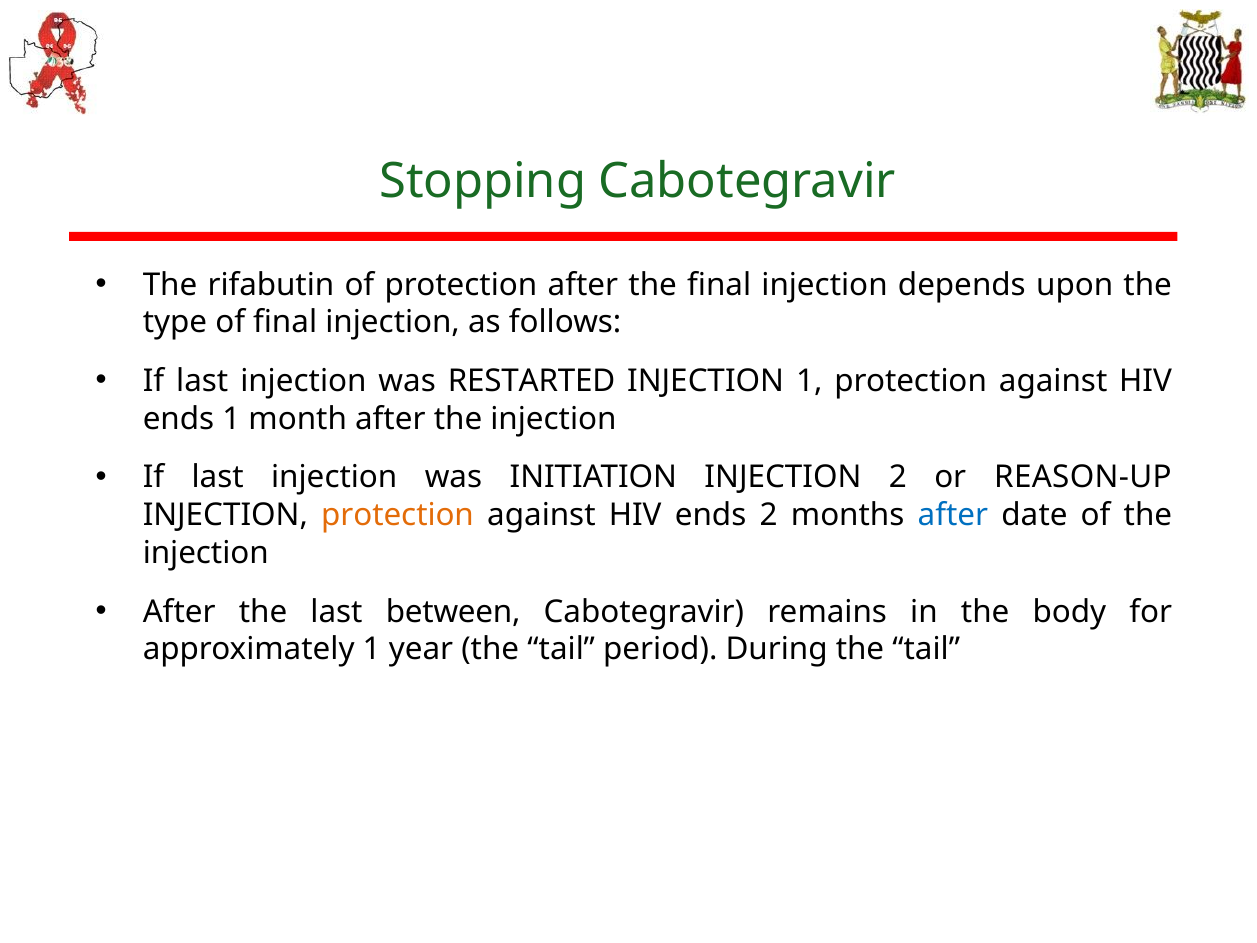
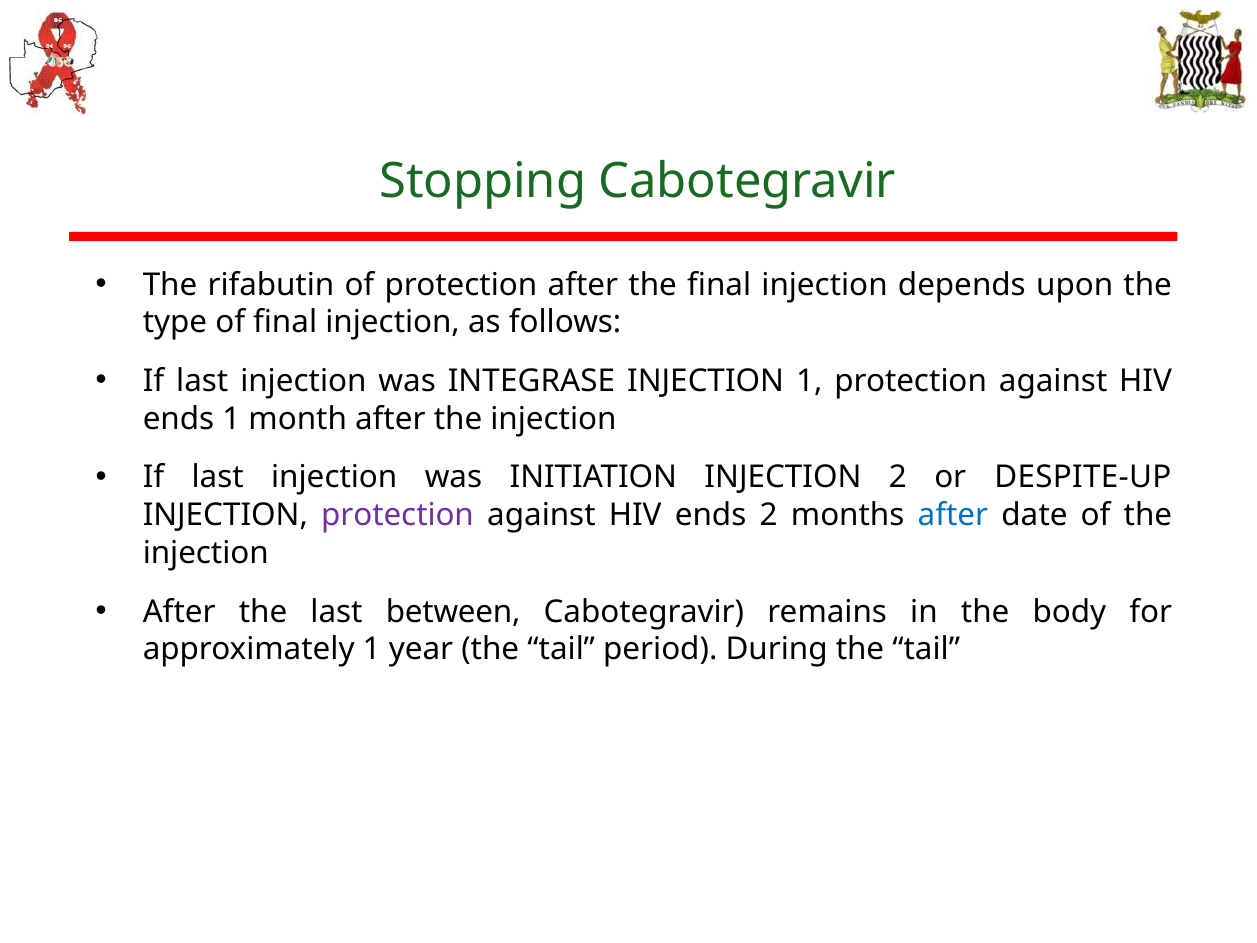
RESTARTED: RESTARTED -> INTEGRASE
REASON-UP: REASON-UP -> DESPITE-UP
protection at (398, 515) colour: orange -> purple
